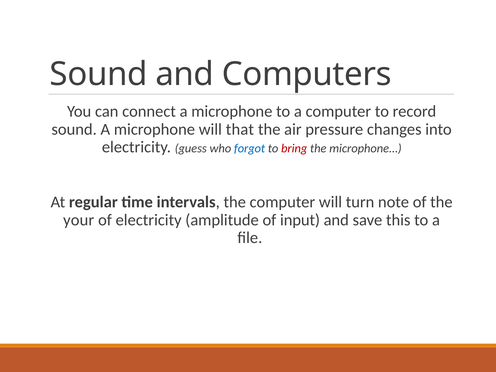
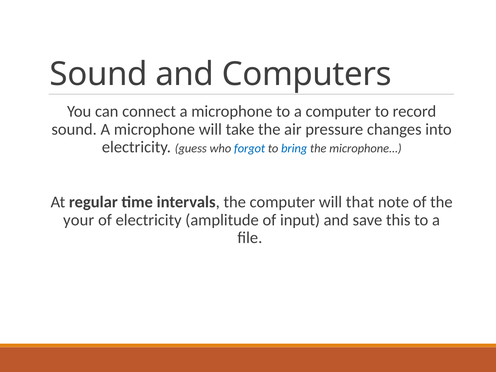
that: that -> take
bring colour: red -> blue
turn: turn -> that
